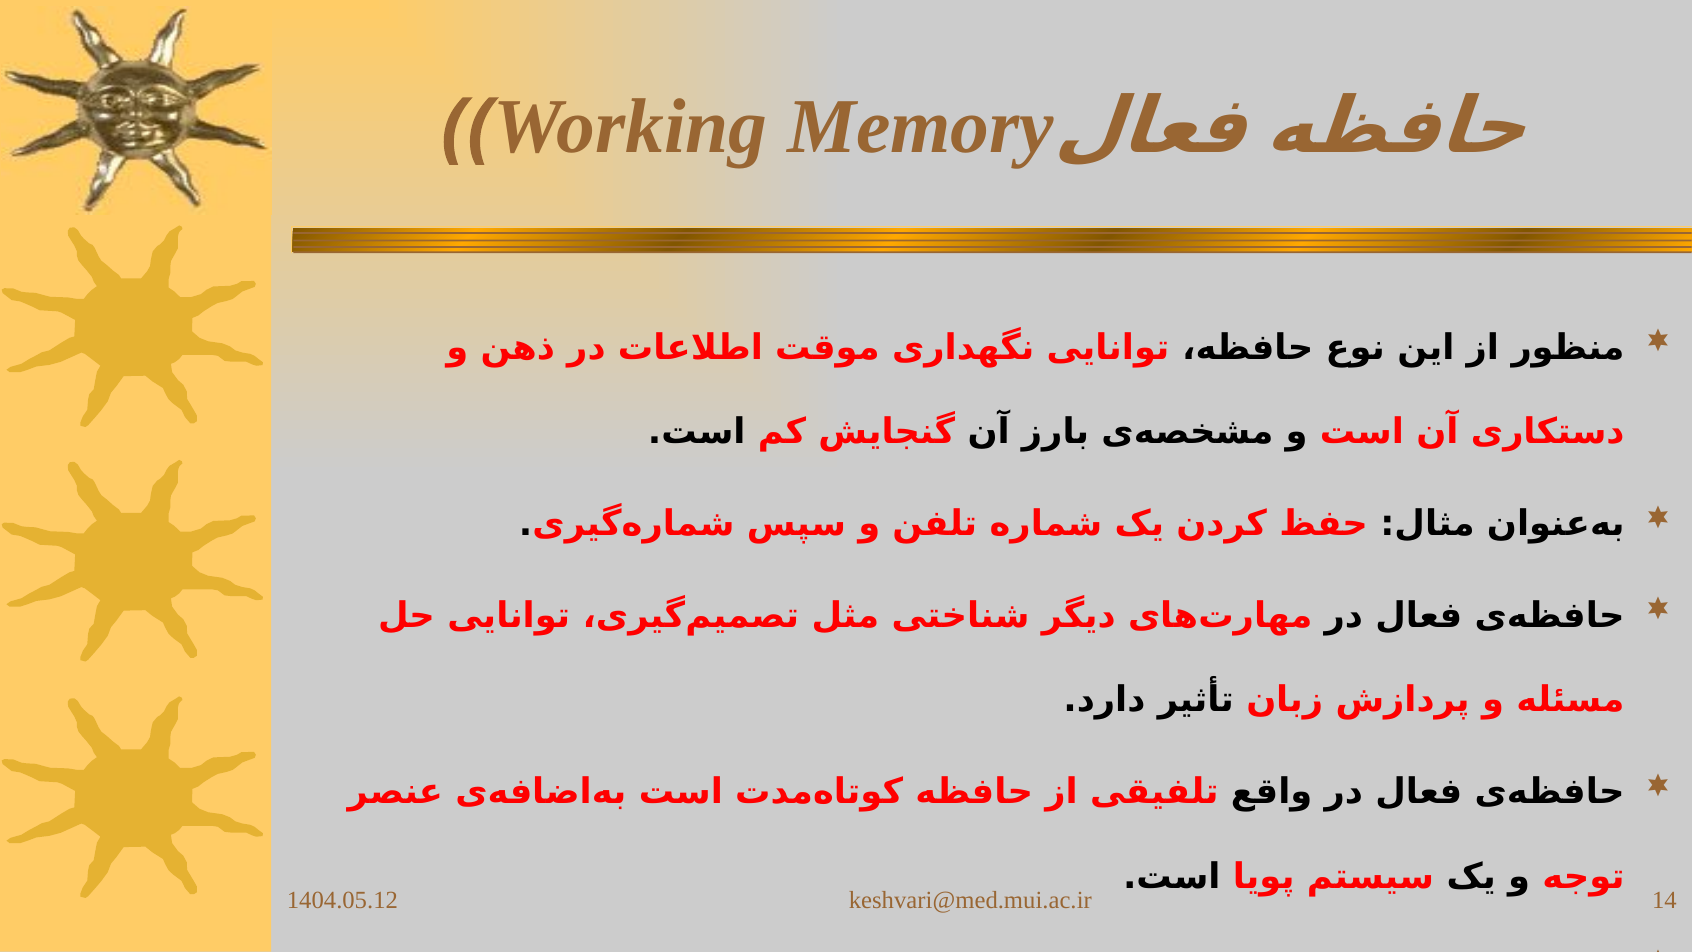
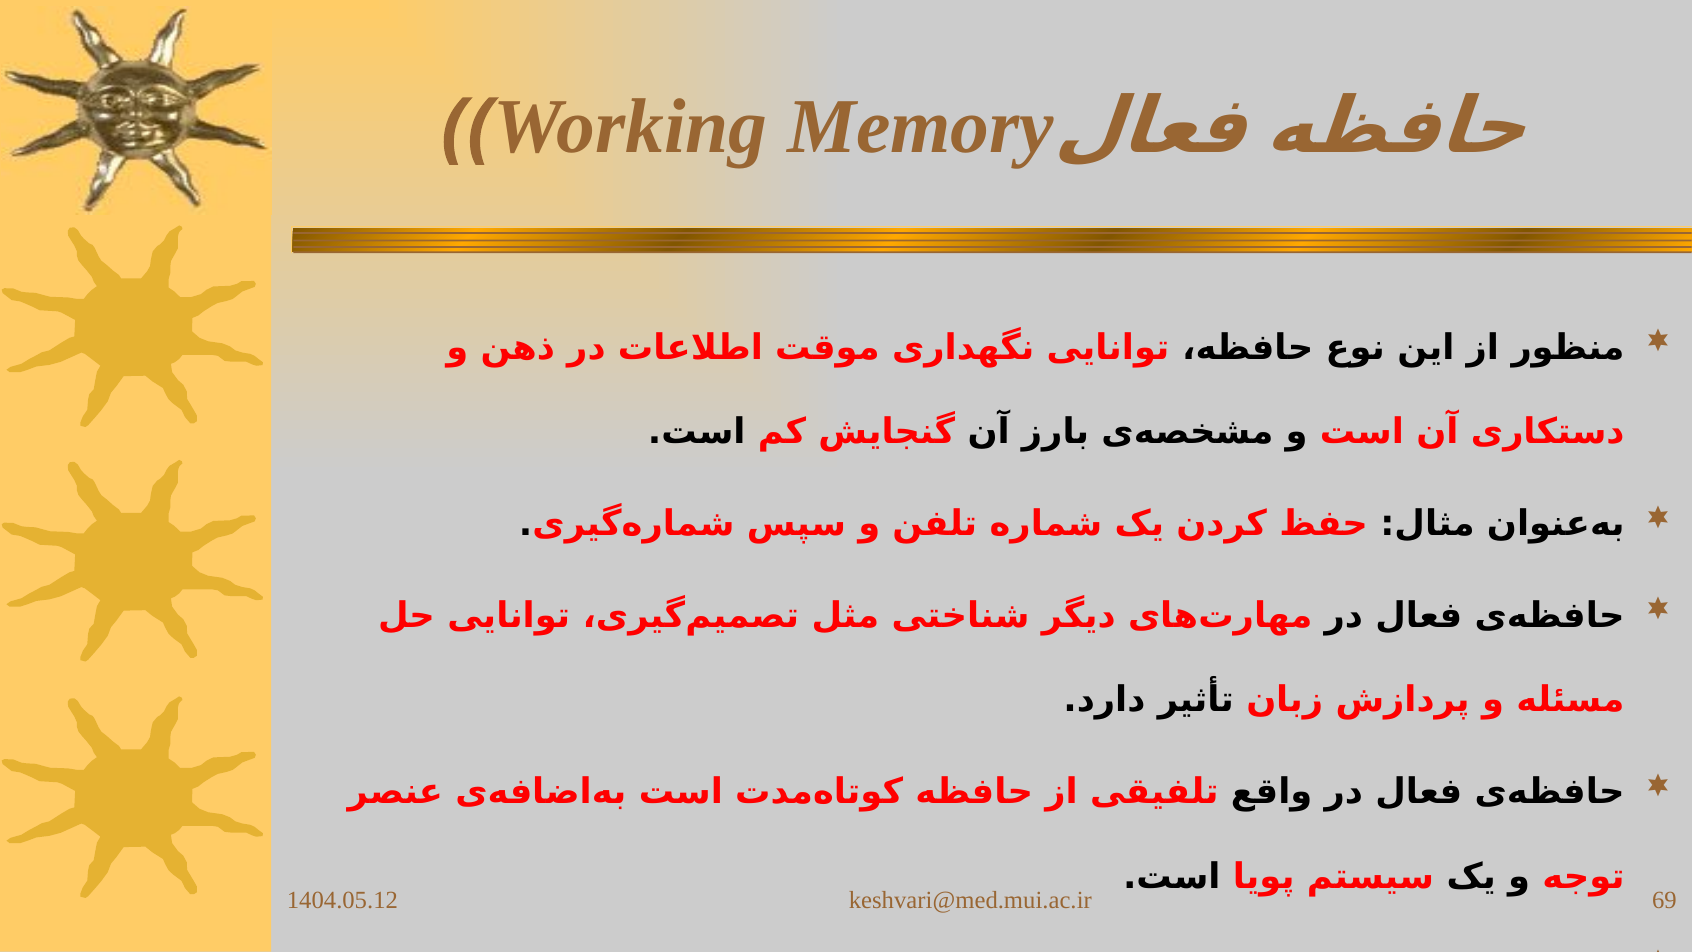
14: 14 -> 69
